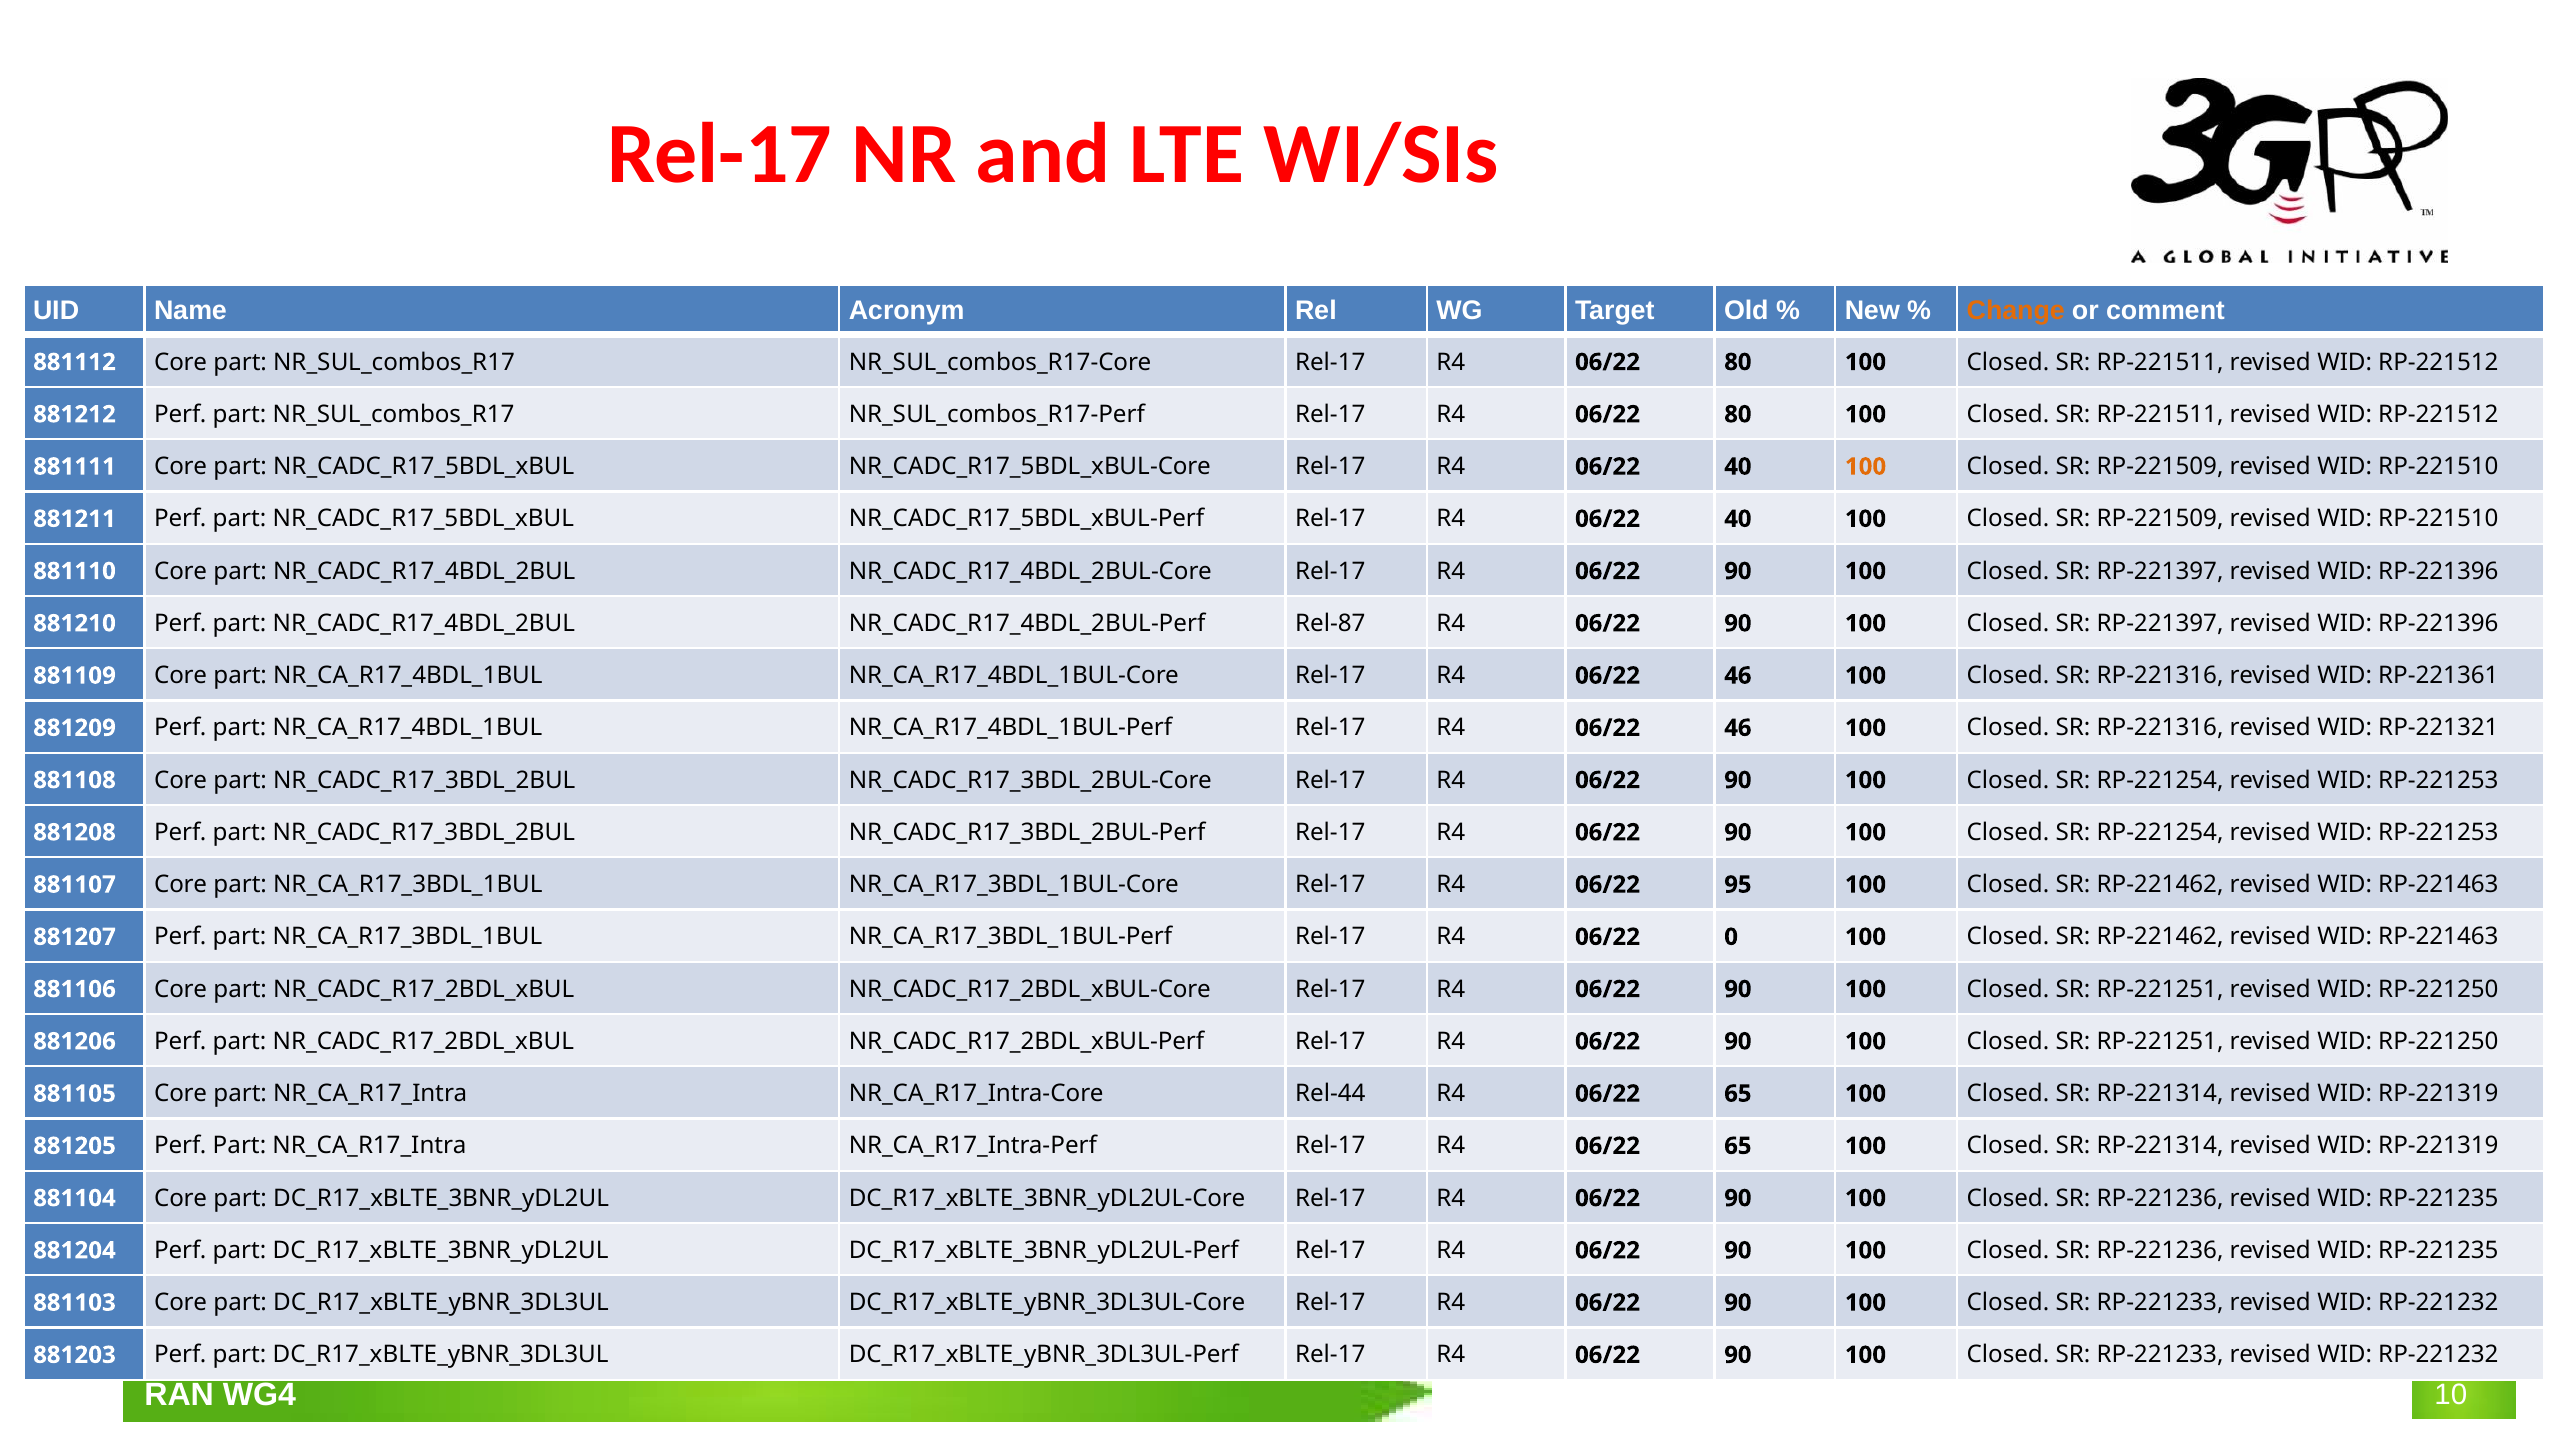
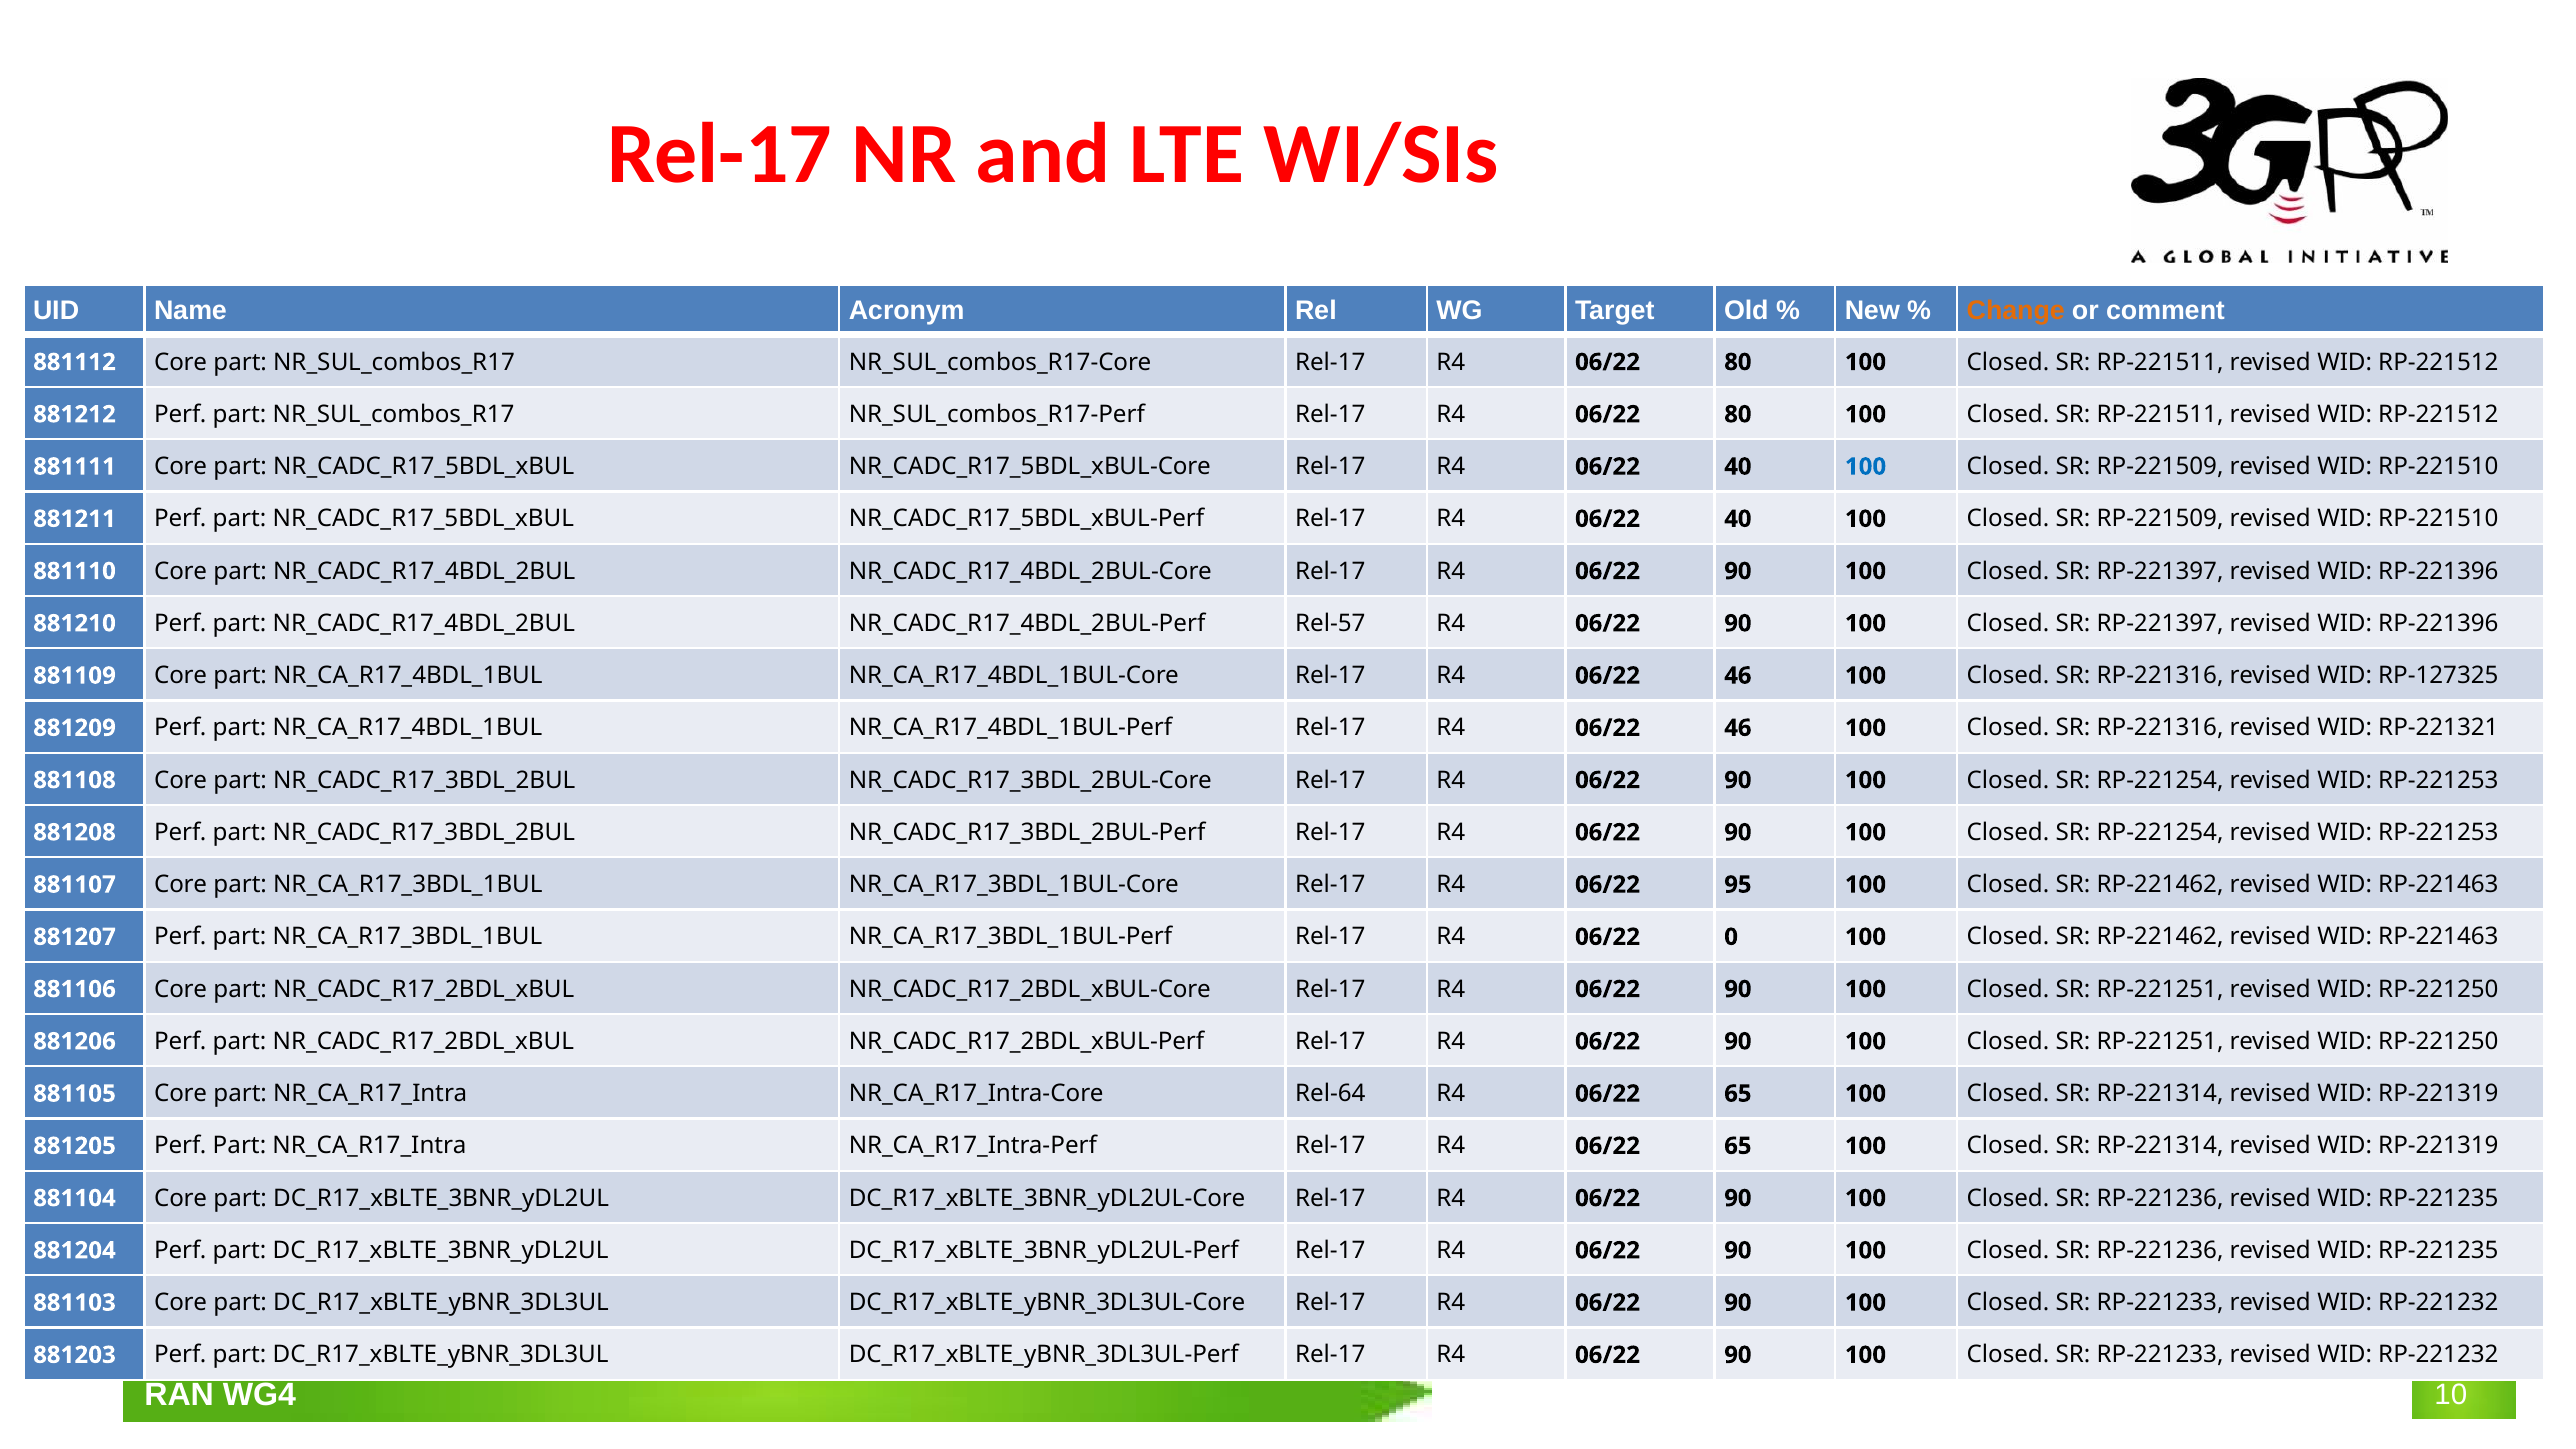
100 at (1866, 467) colour: orange -> blue
Rel-87: Rel-87 -> Rel-57
RP-221361: RP-221361 -> RP-127325
Rel-44: Rel-44 -> Rel-64
